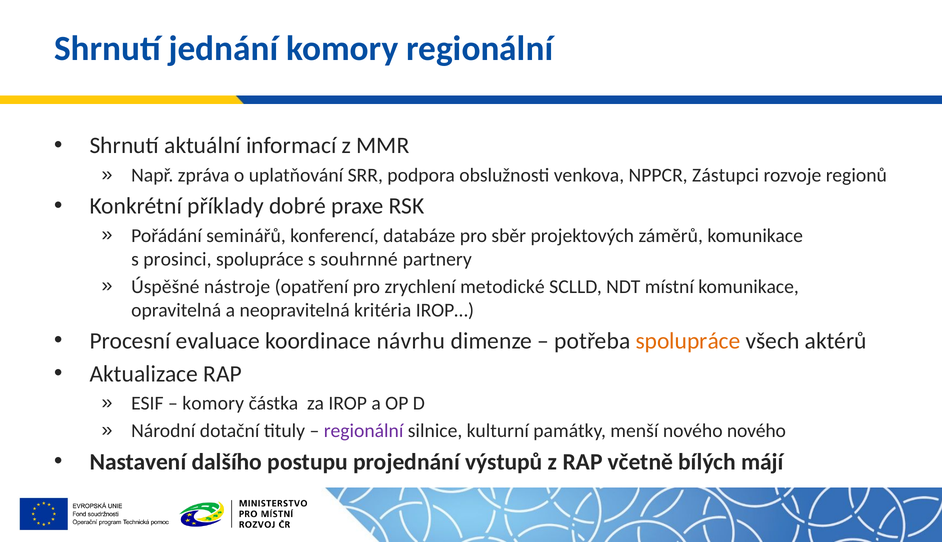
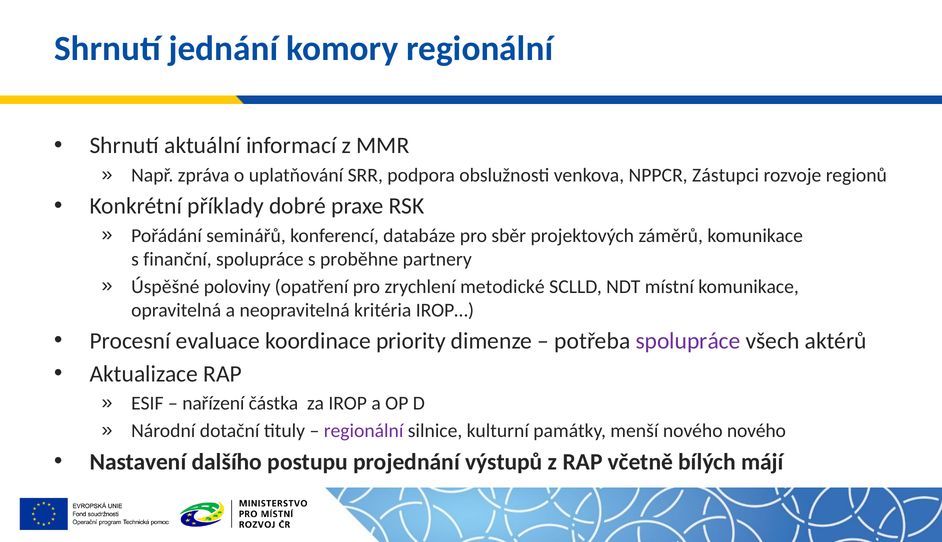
prosinci: prosinci -> finanční
souhrnné: souhrnné -> proběhne
nástroje: nástroje -> poloviny
návrhu: návrhu -> priority
spolupráce at (688, 341) colour: orange -> purple
komory at (213, 404): komory -> nařízení
